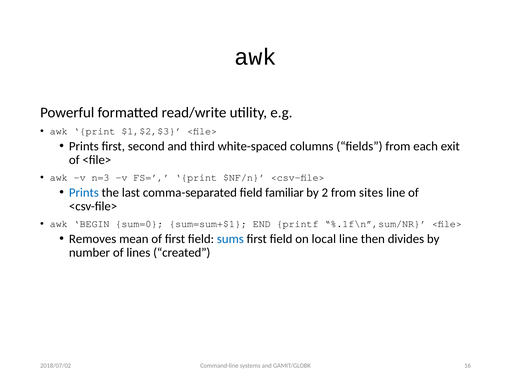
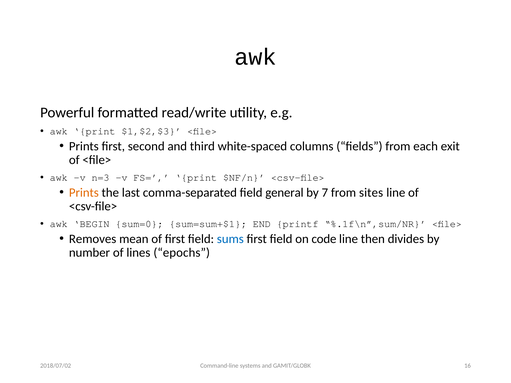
Prints at (84, 193) colour: blue -> orange
familiar: familiar -> general
2: 2 -> 7
local: local -> code
created: created -> epochs
